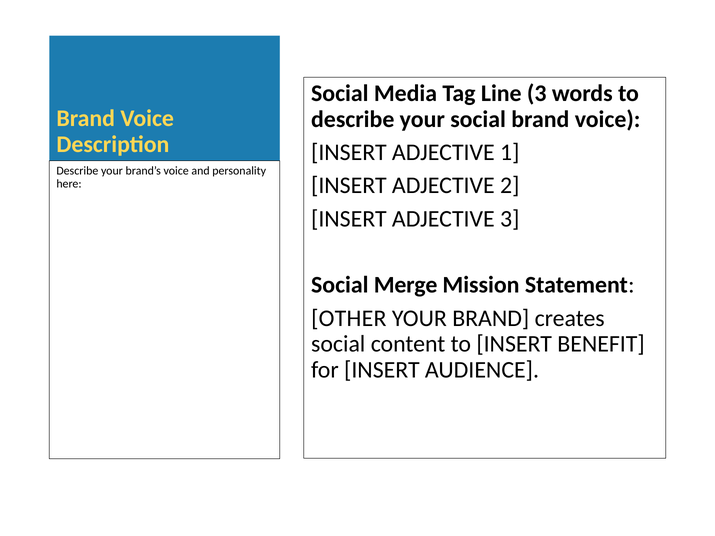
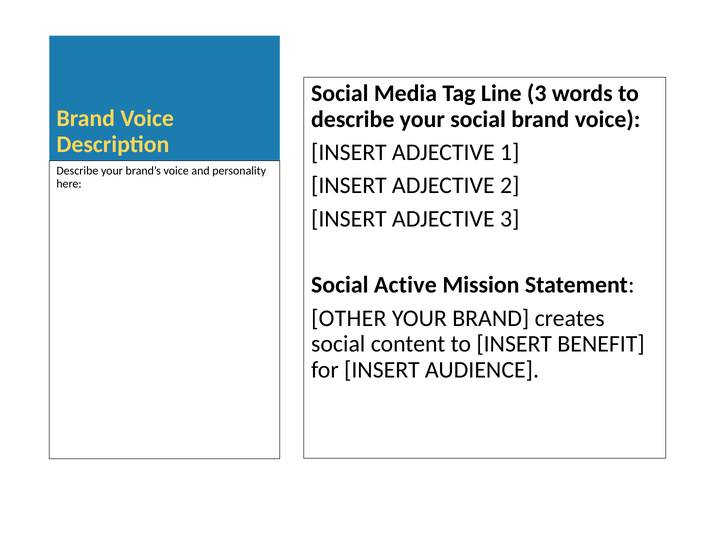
Merge: Merge -> Active
